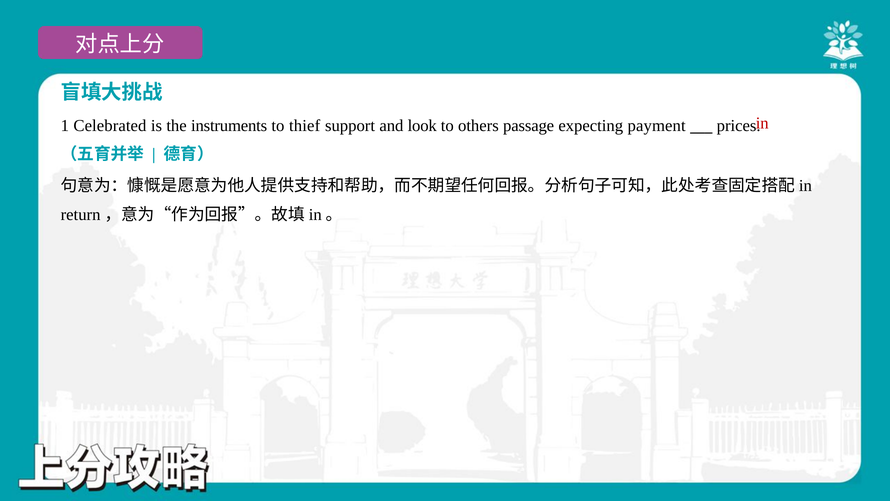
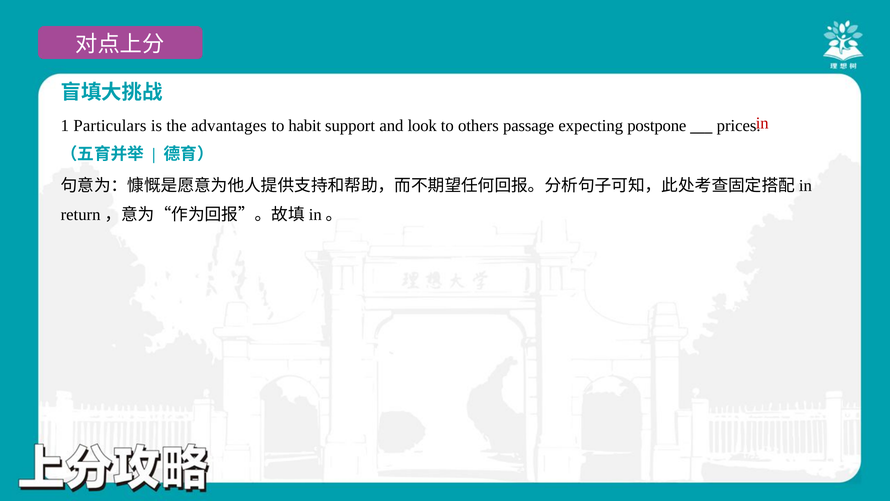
Celebrated: Celebrated -> Particulars
instruments: instruments -> advantages
thief: thief -> habit
payment: payment -> postpone
